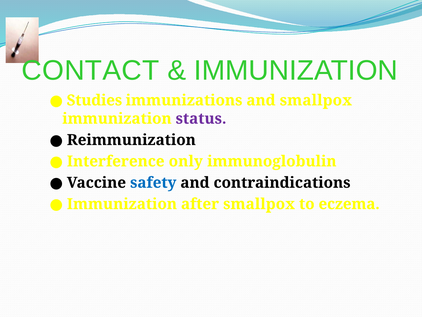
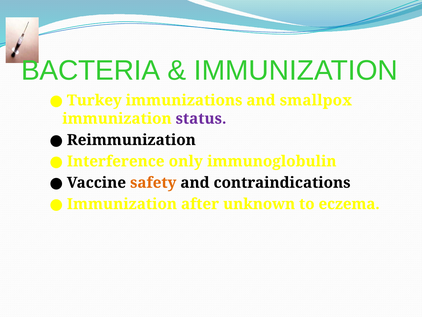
CONTACT: CONTACT -> BACTERIA
Studies: Studies -> Turkey
safety colour: blue -> orange
after smallpox: smallpox -> unknown
